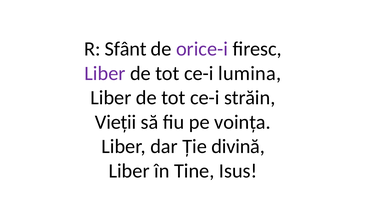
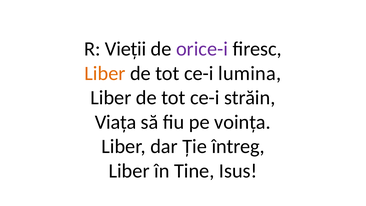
Sfânt: Sfânt -> Vieții
Liber at (105, 73) colour: purple -> orange
Vieții: Vieții -> Viața
divină: divină -> întreg
